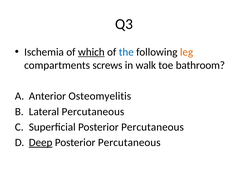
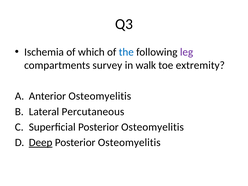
which underline: present -> none
leg colour: orange -> purple
screws: screws -> survey
bathroom: bathroom -> extremity
Superficial Posterior Percutaneous: Percutaneous -> Osteomyelitis
Percutaneous at (129, 142): Percutaneous -> Osteomyelitis
